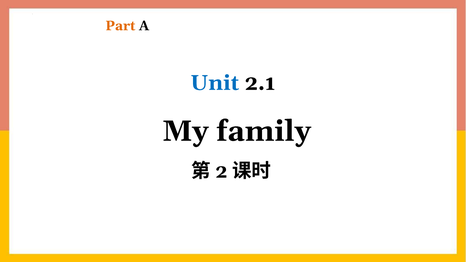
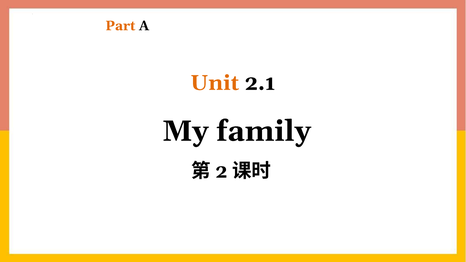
Unit colour: blue -> orange
